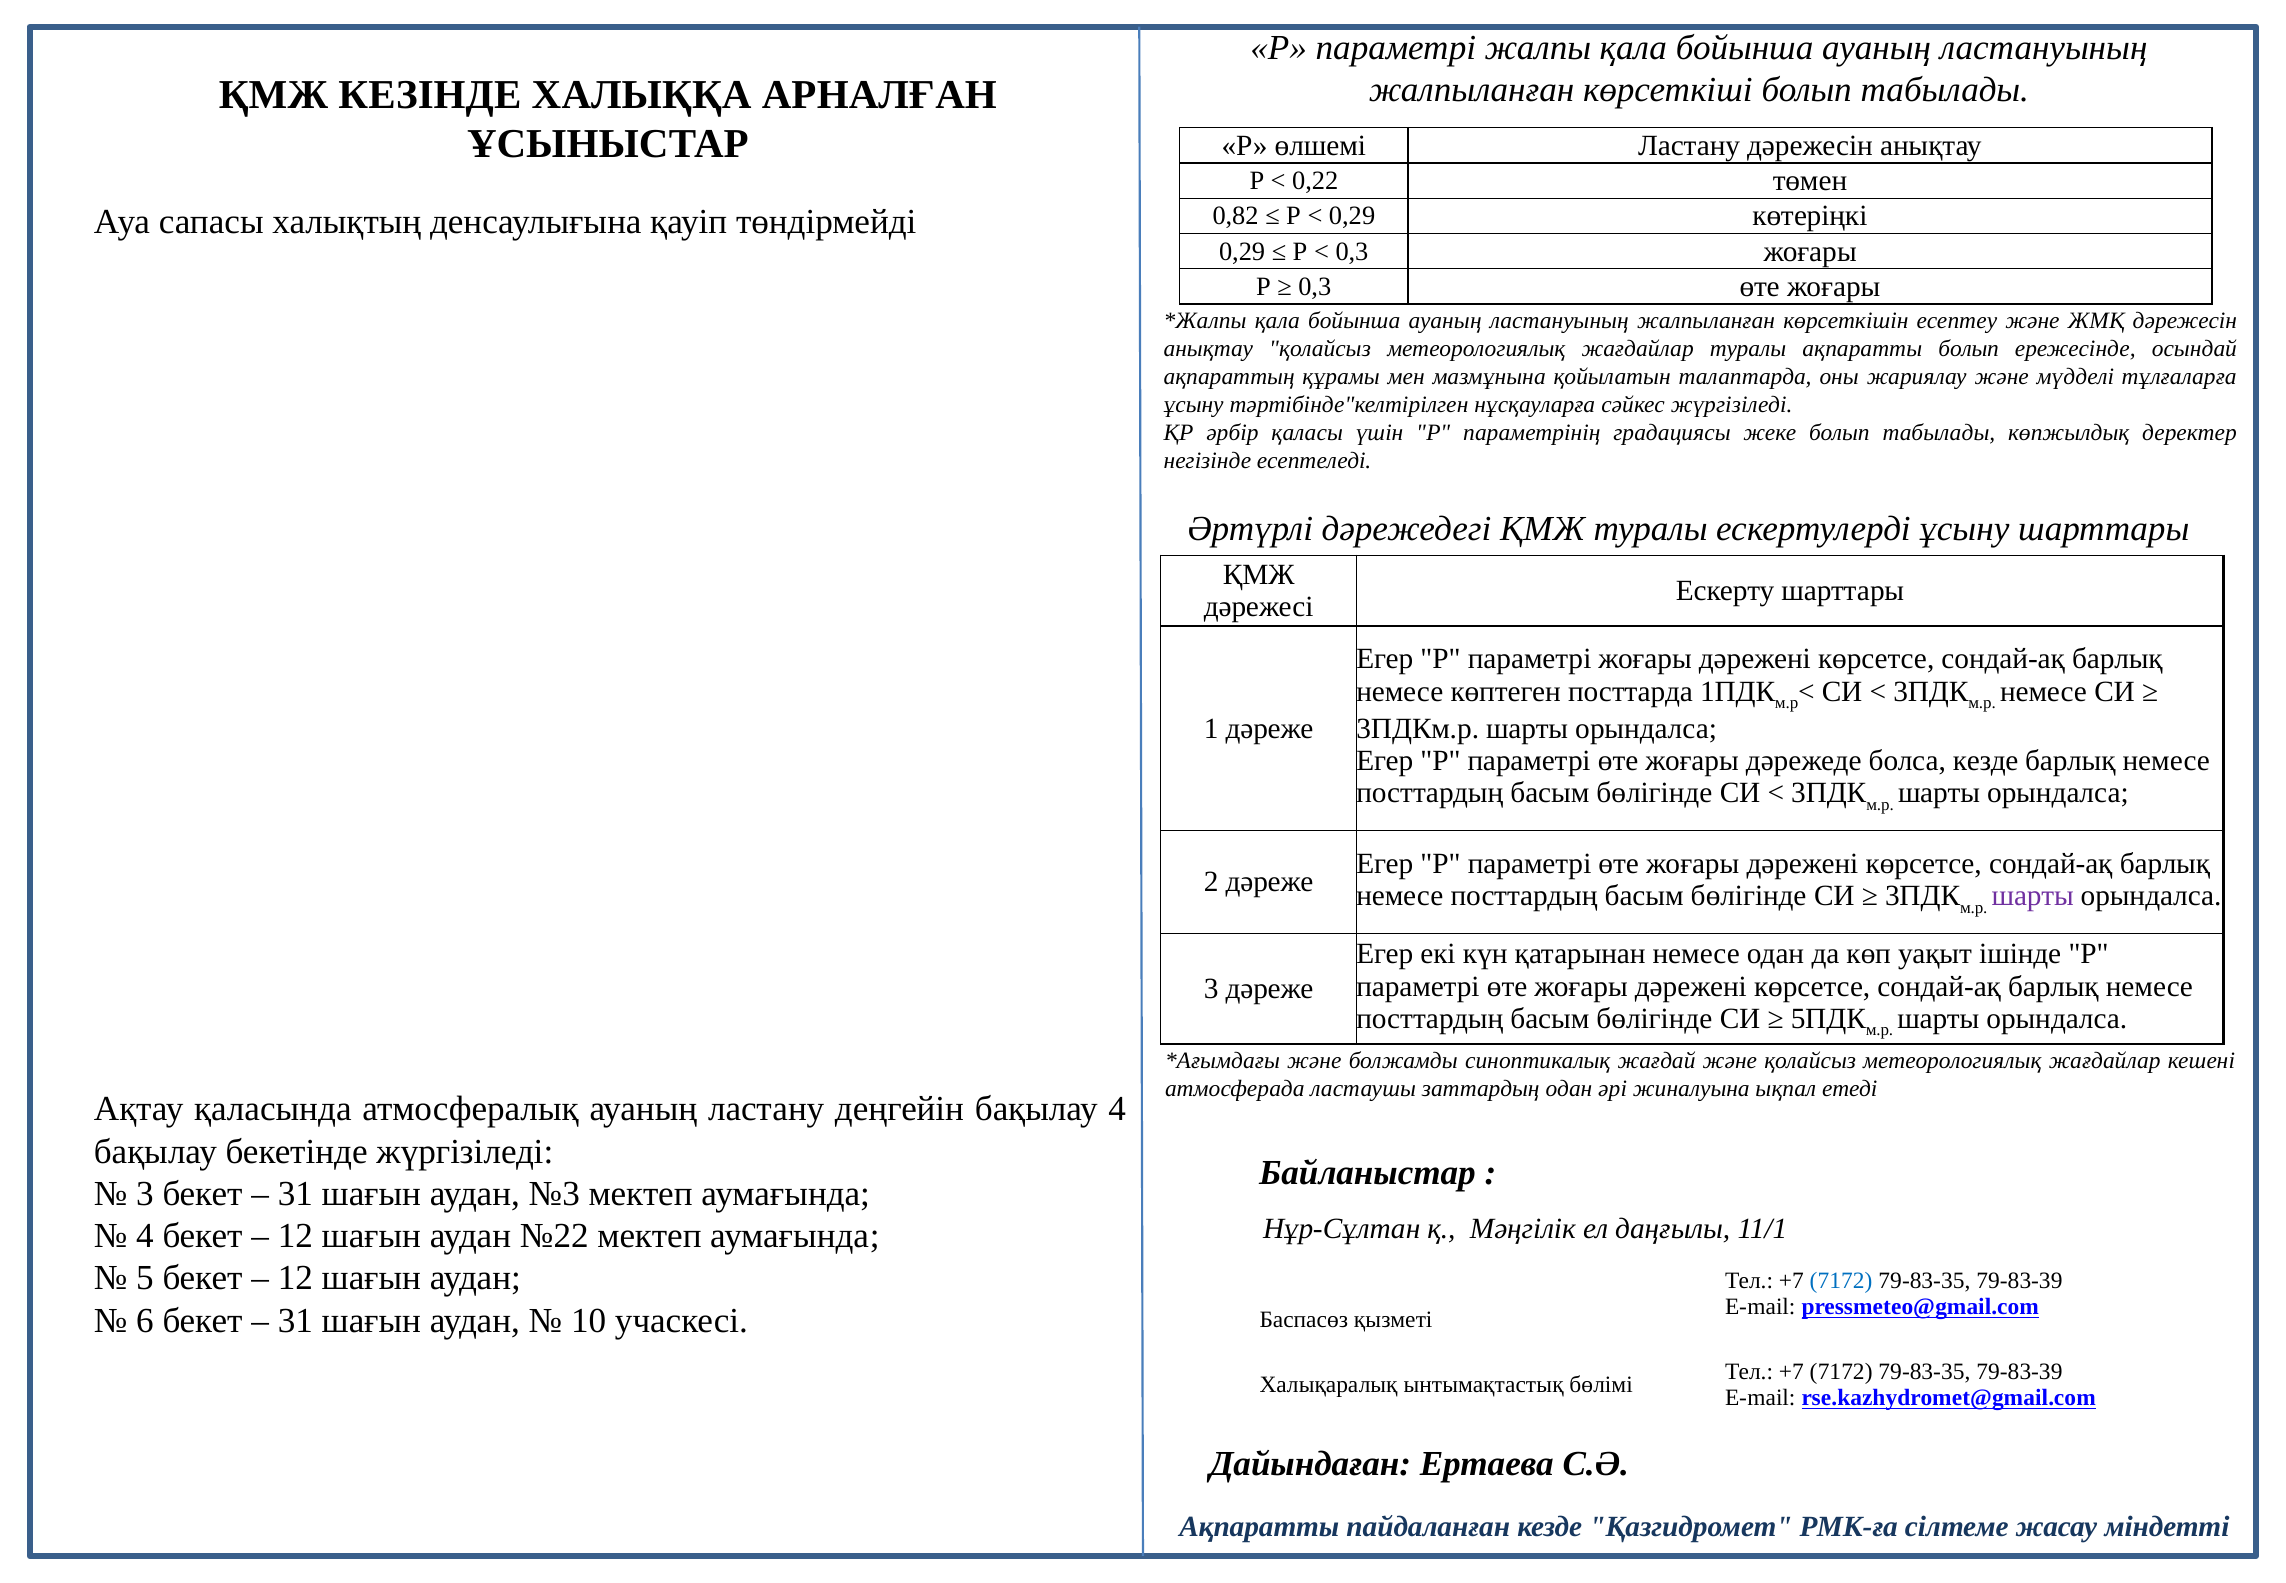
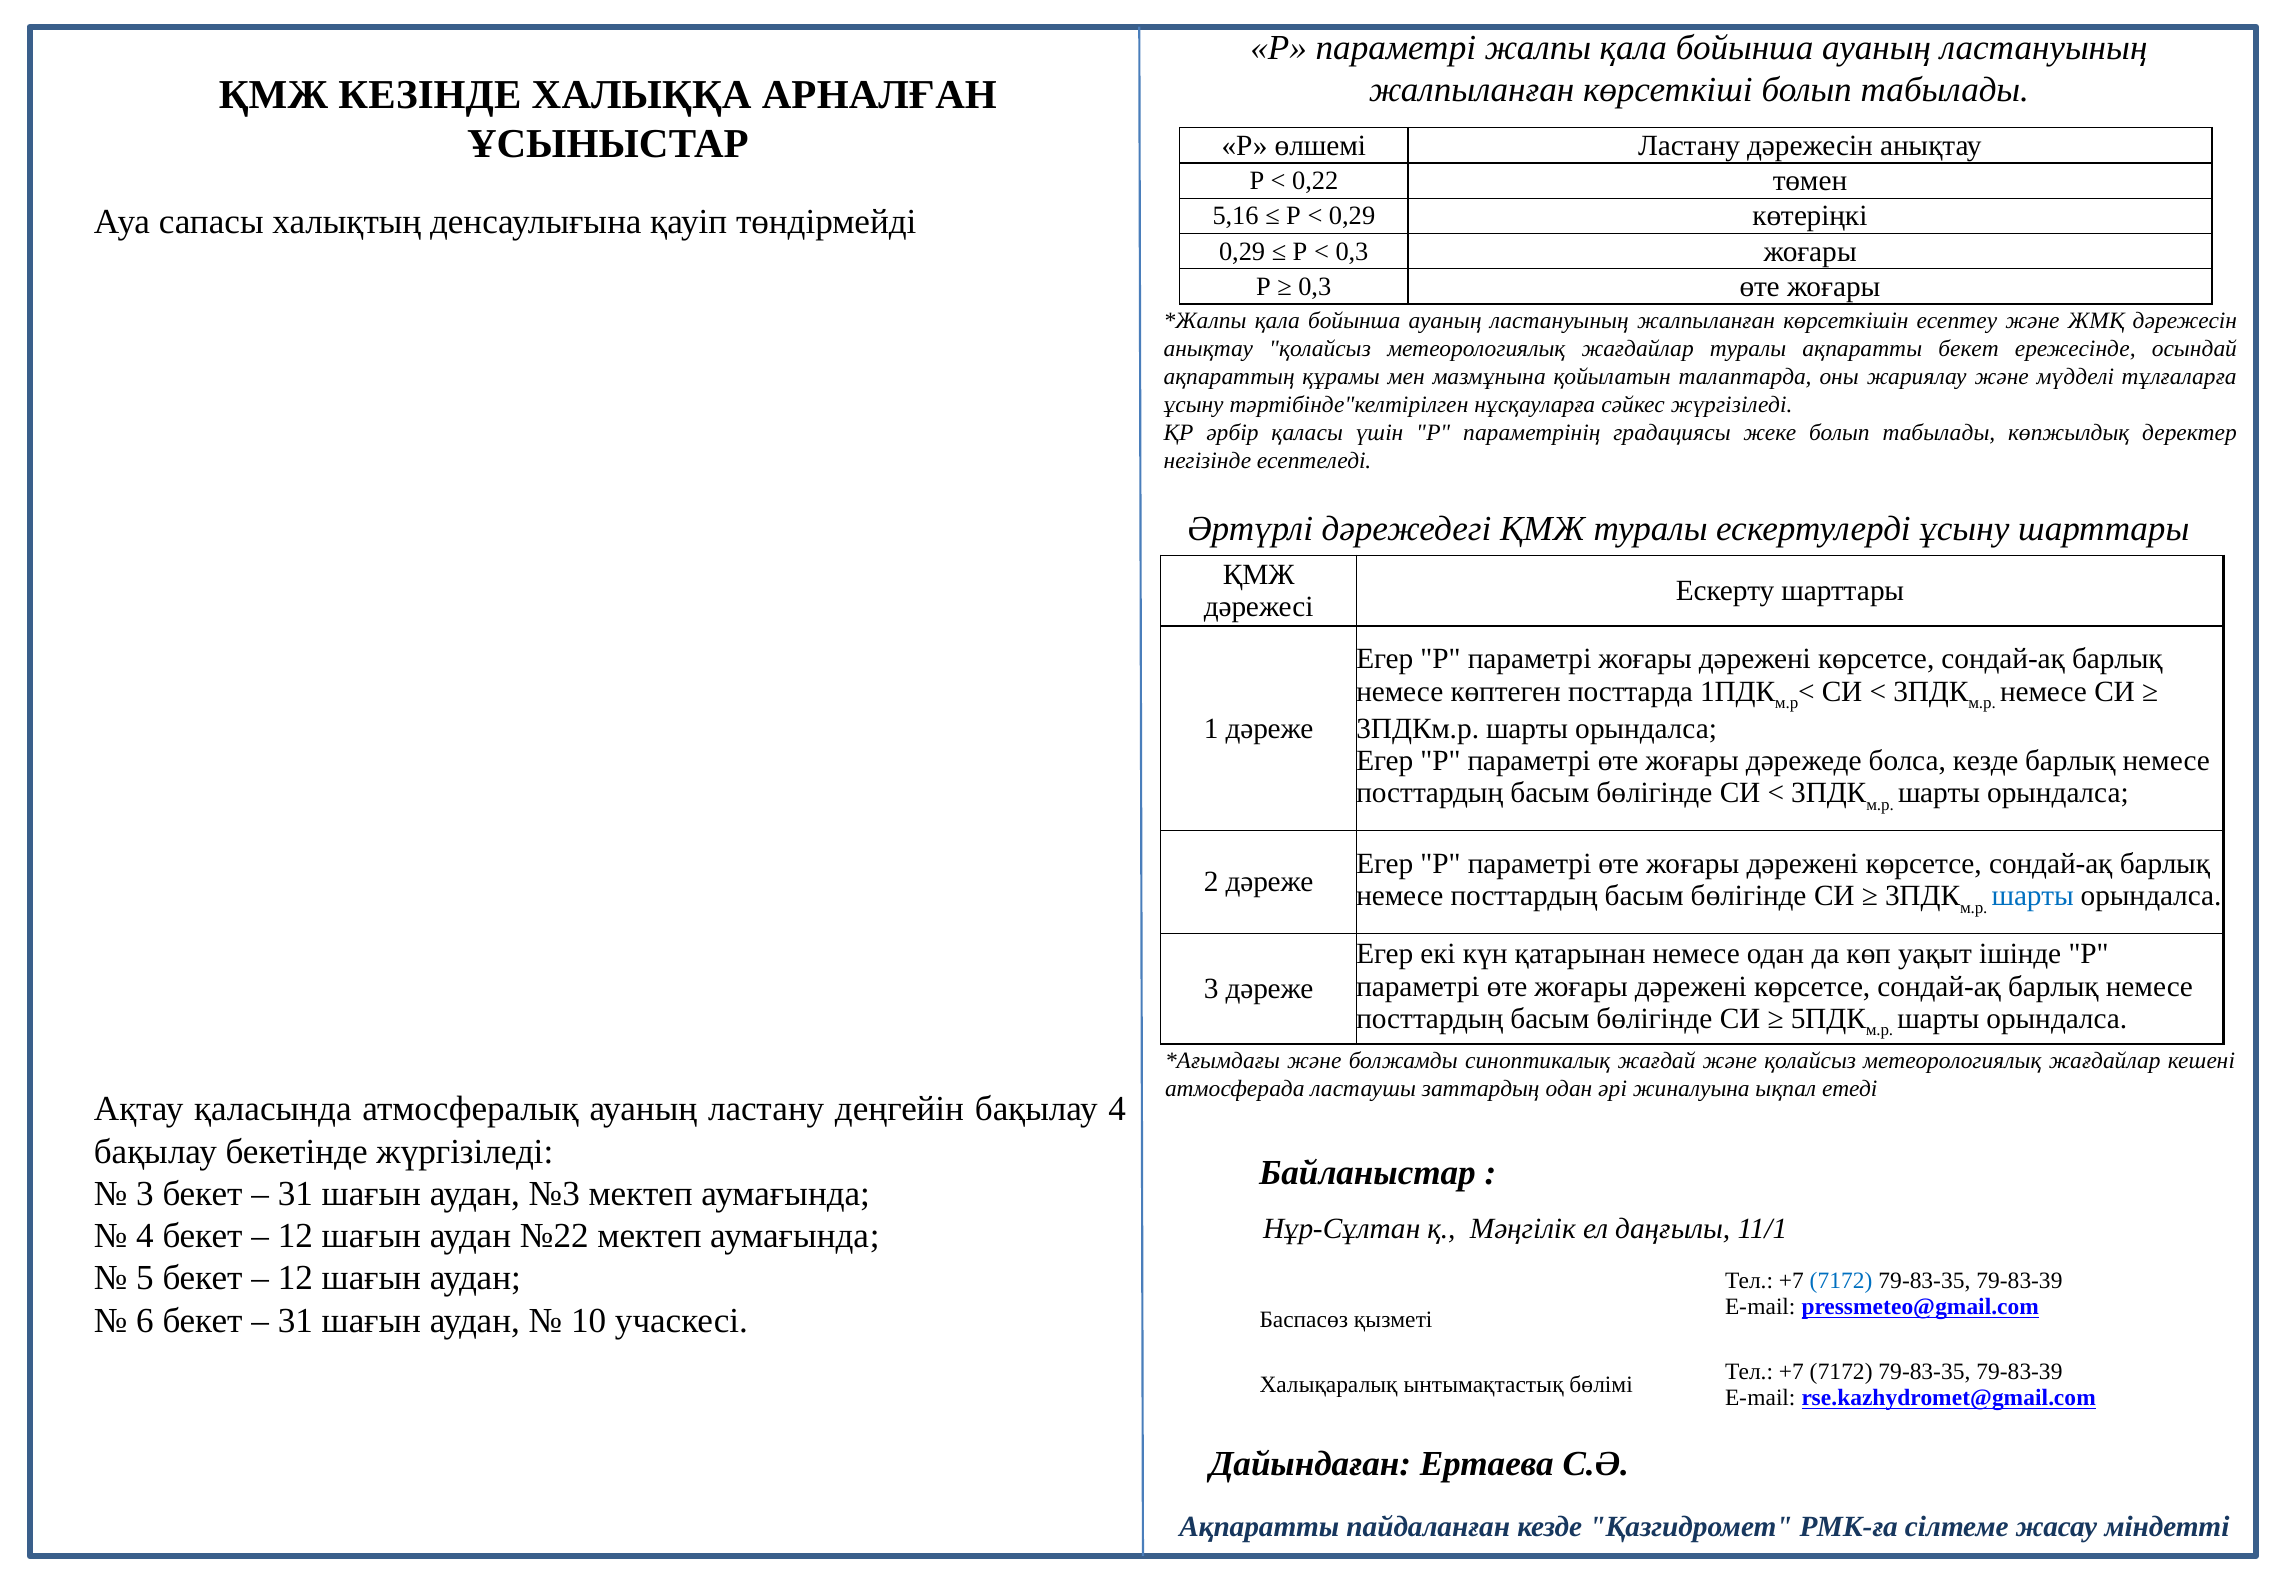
0,82: 0,82 -> 5,16
ақпаратты болып: болып -> бекет
шарты at (2033, 896) colour: purple -> blue
